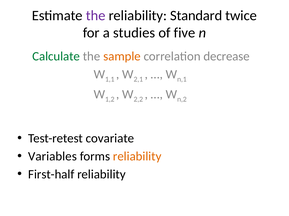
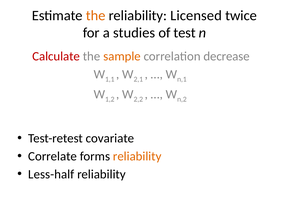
the at (96, 16) colour: purple -> orange
Standard: Standard -> Licensed
five: five -> test
Calculate colour: green -> red
Variables: Variables -> Correlate
First-half: First-half -> Less-half
